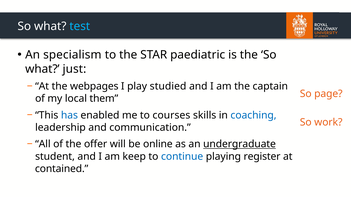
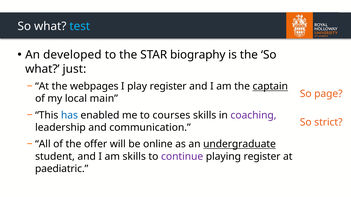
specialism: specialism -> developed
paediatric: paediatric -> biography
play studied: studied -> register
captain underline: none -> present
them: them -> main
coaching colour: blue -> purple
work: work -> strict
am keep: keep -> skills
continue colour: blue -> purple
contained: contained -> paediatric
